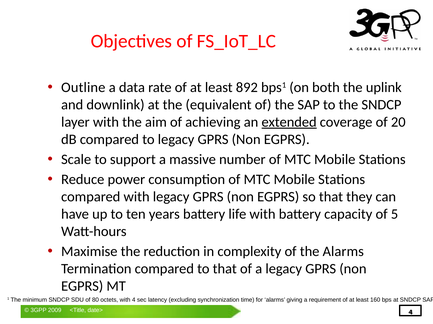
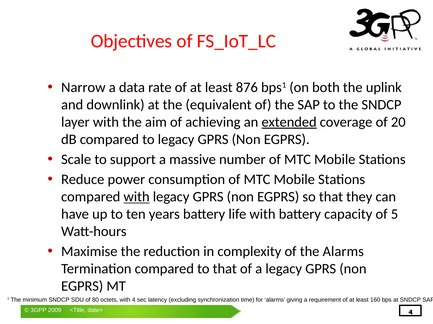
Outline: Outline -> Narrow
892: 892 -> 876
with at (137, 197) underline: none -> present
